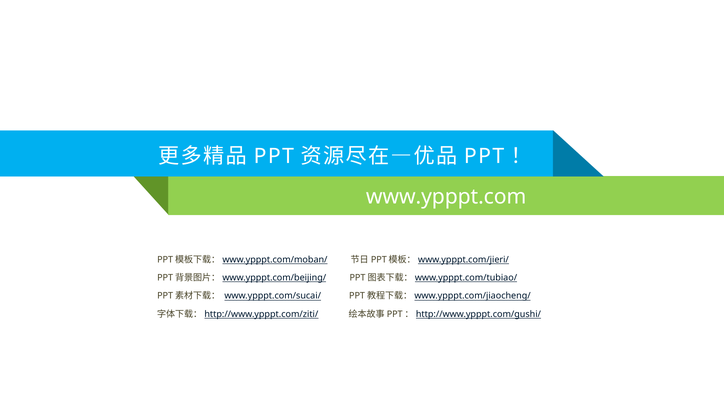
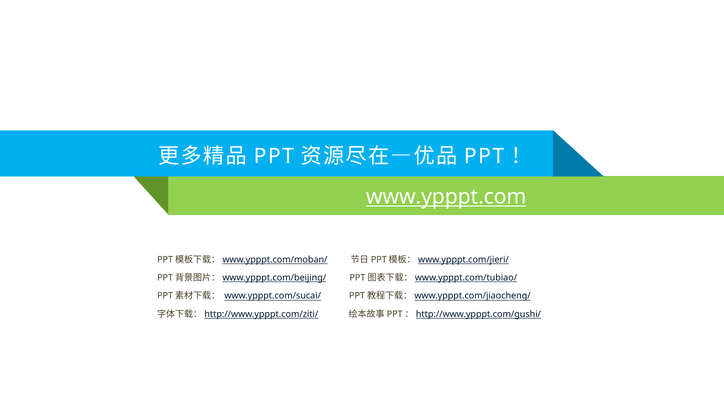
www.ypppt.com underline: none -> present
